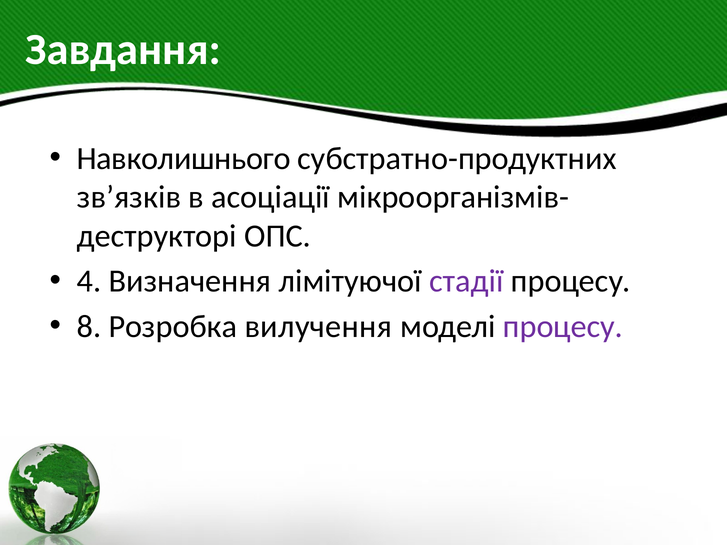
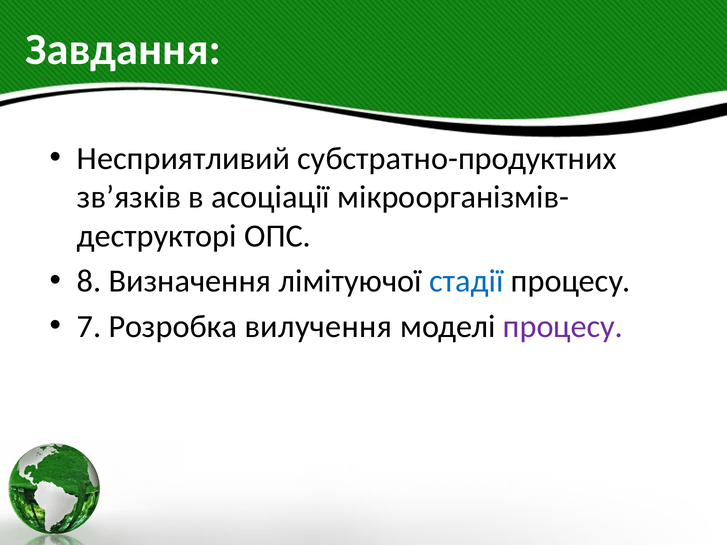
Навколишнього: Навколишнього -> Несприятливий
4: 4 -> 8
стадії colour: purple -> blue
8: 8 -> 7
